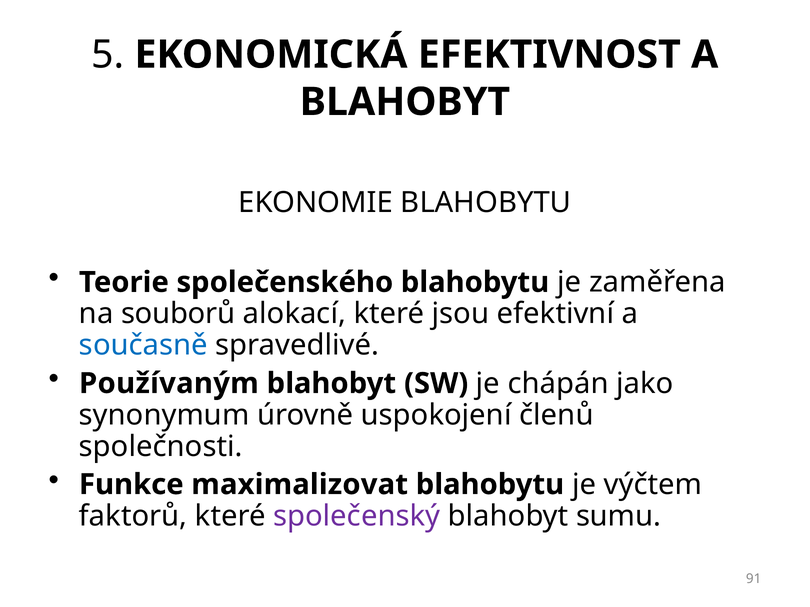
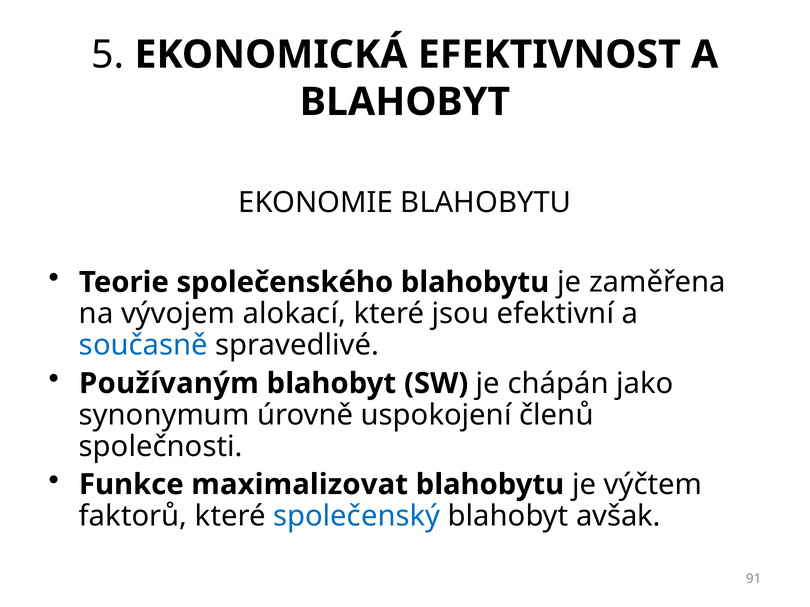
souborů: souborů -> vývojem
společenský colour: purple -> blue
sumu: sumu -> avšak
